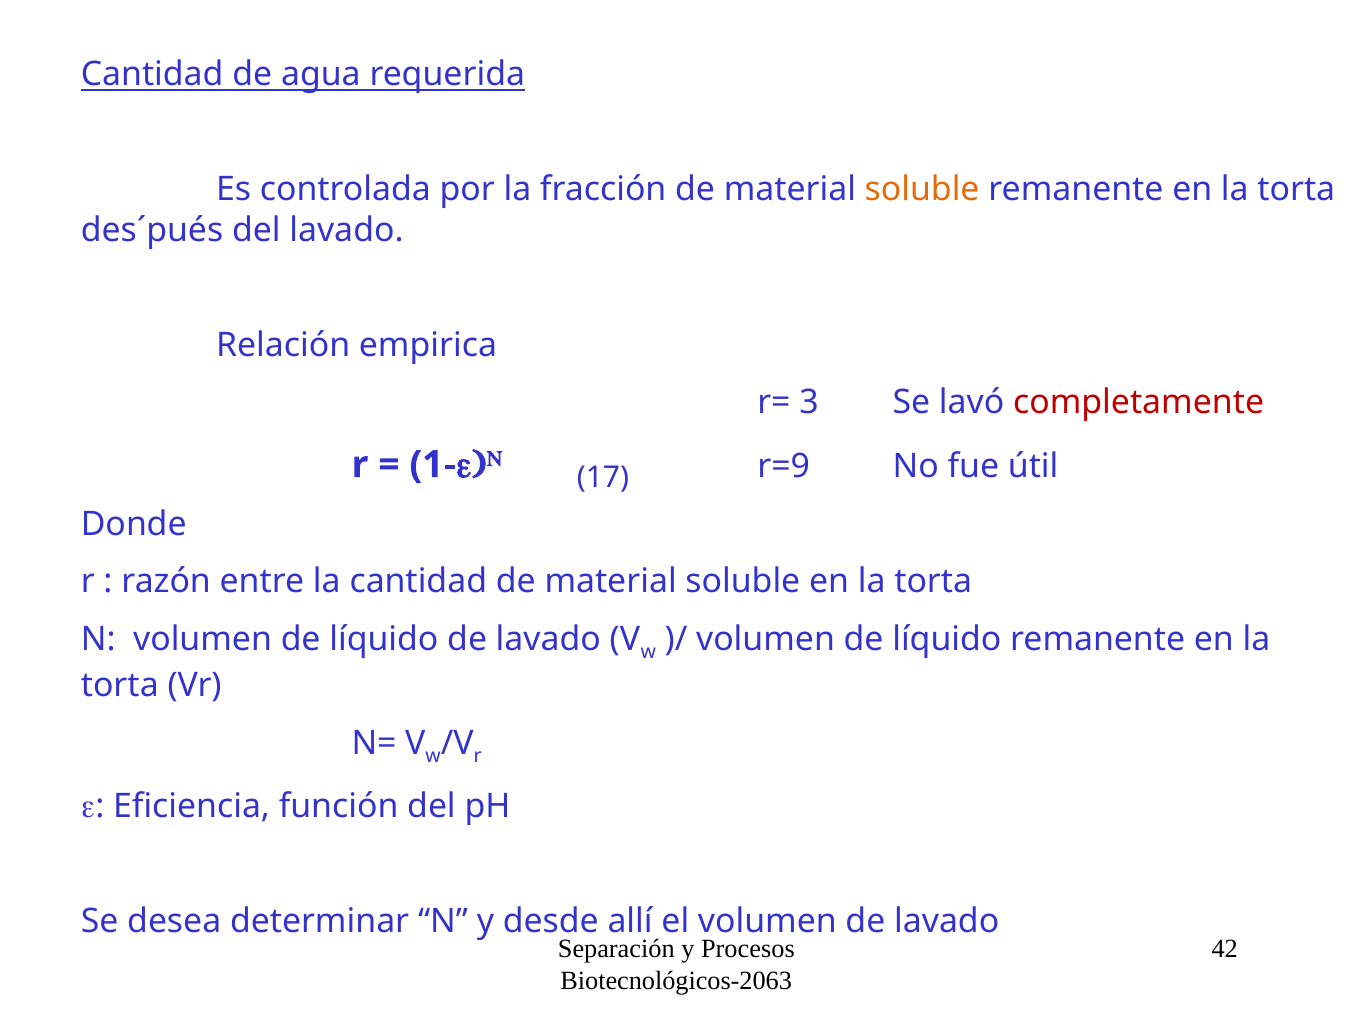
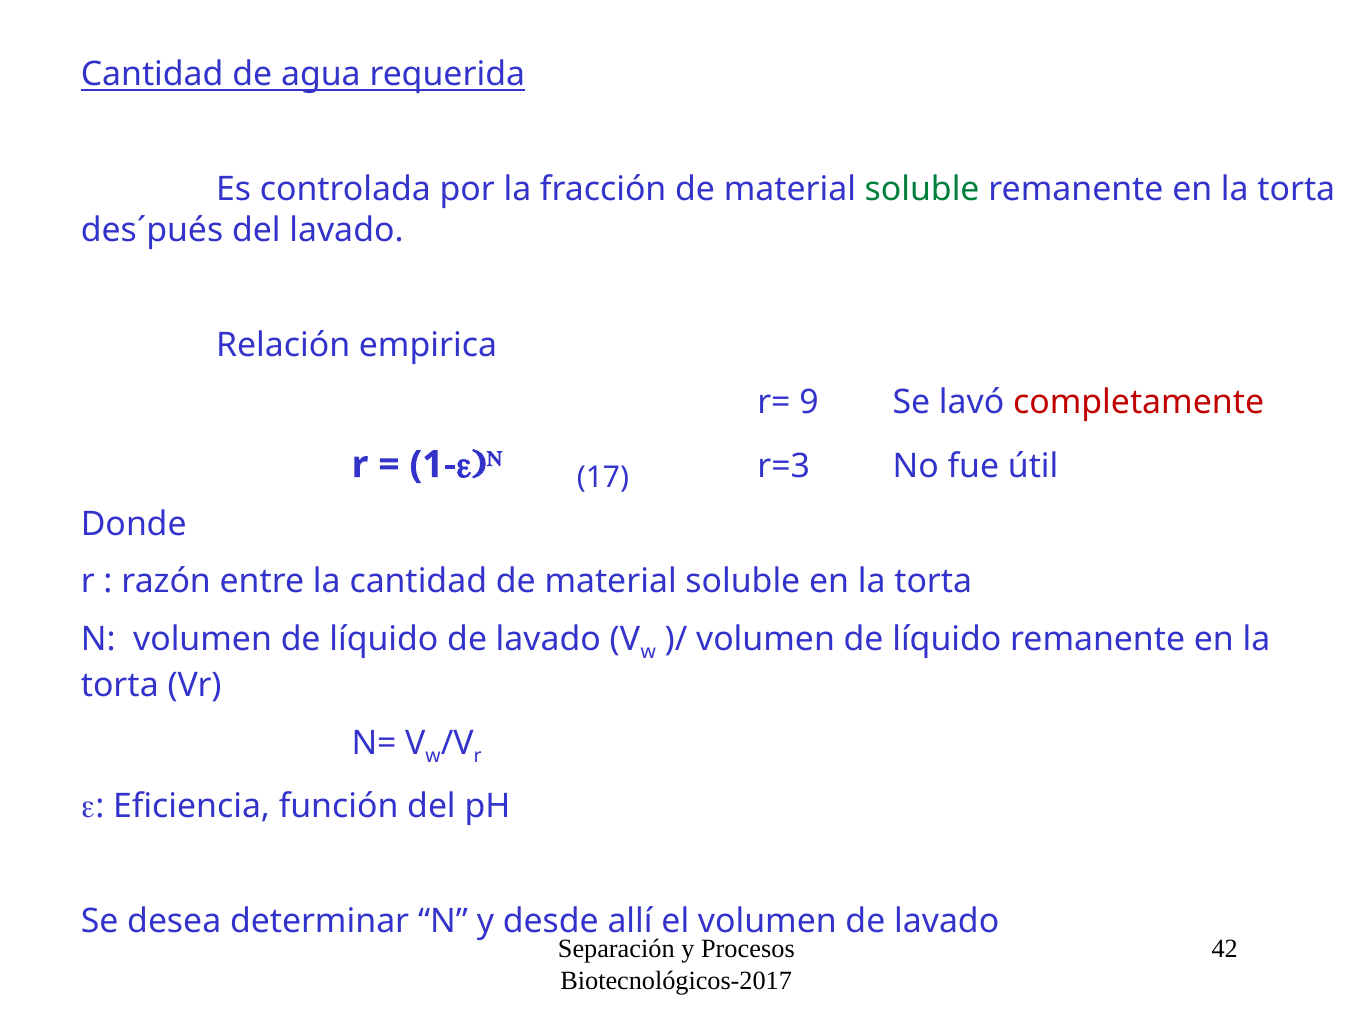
soluble at (922, 189) colour: orange -> green
3: 3 -> 9
r=9: r=9 -> r=3
Biotecnológicos-2063: Biotecnológicos-2063 -> Biotecnológicos-2017
